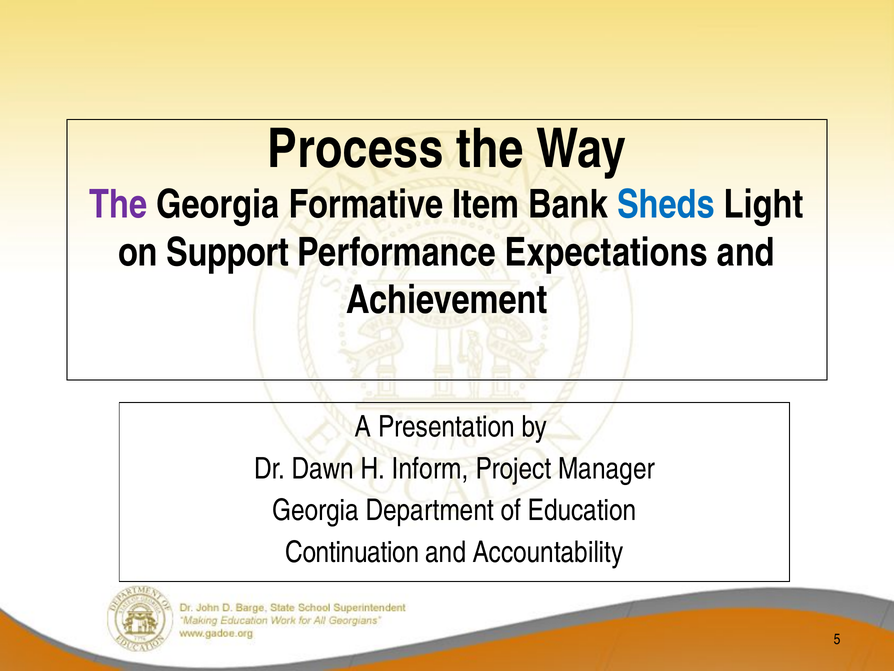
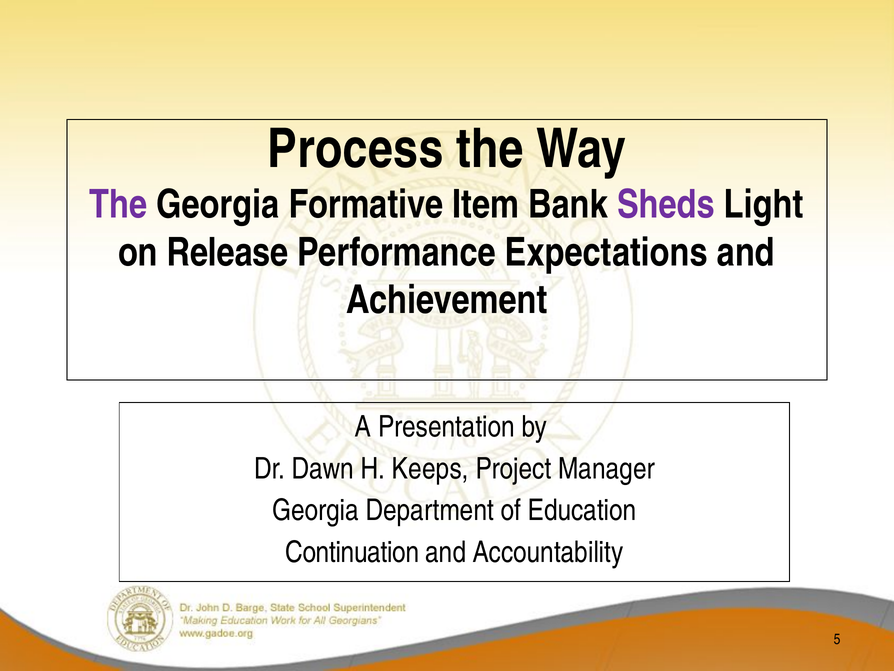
Sheds colour: blue -> purple
Support: Support -> Release
Inform: Inform -> Keeps
